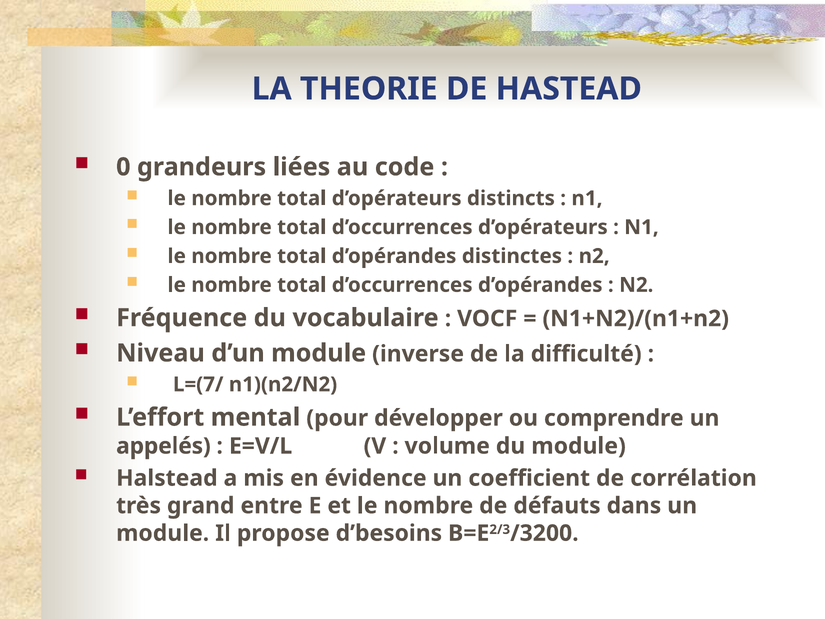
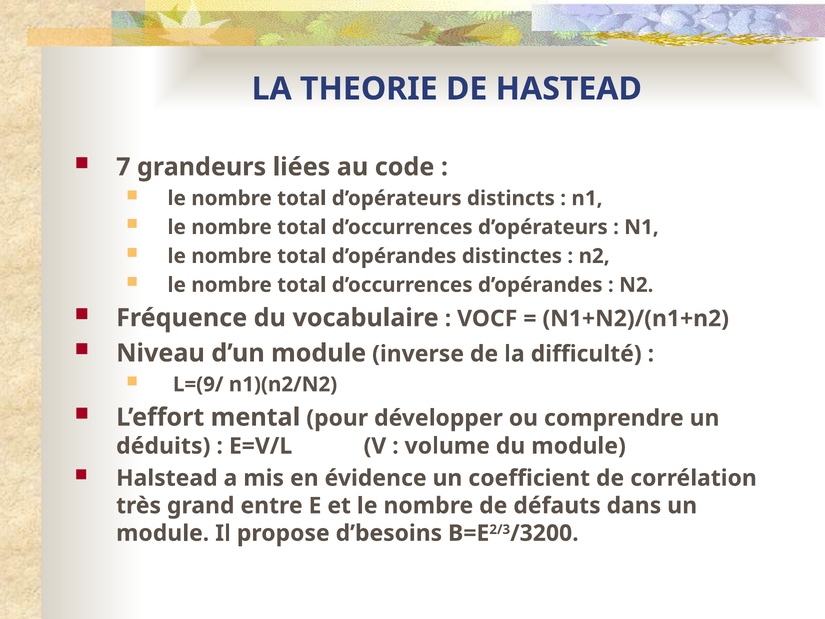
0: 0 -> 7
L=(7/: L=(7/ -> L=(9/
appelés: appelés -> déduits
